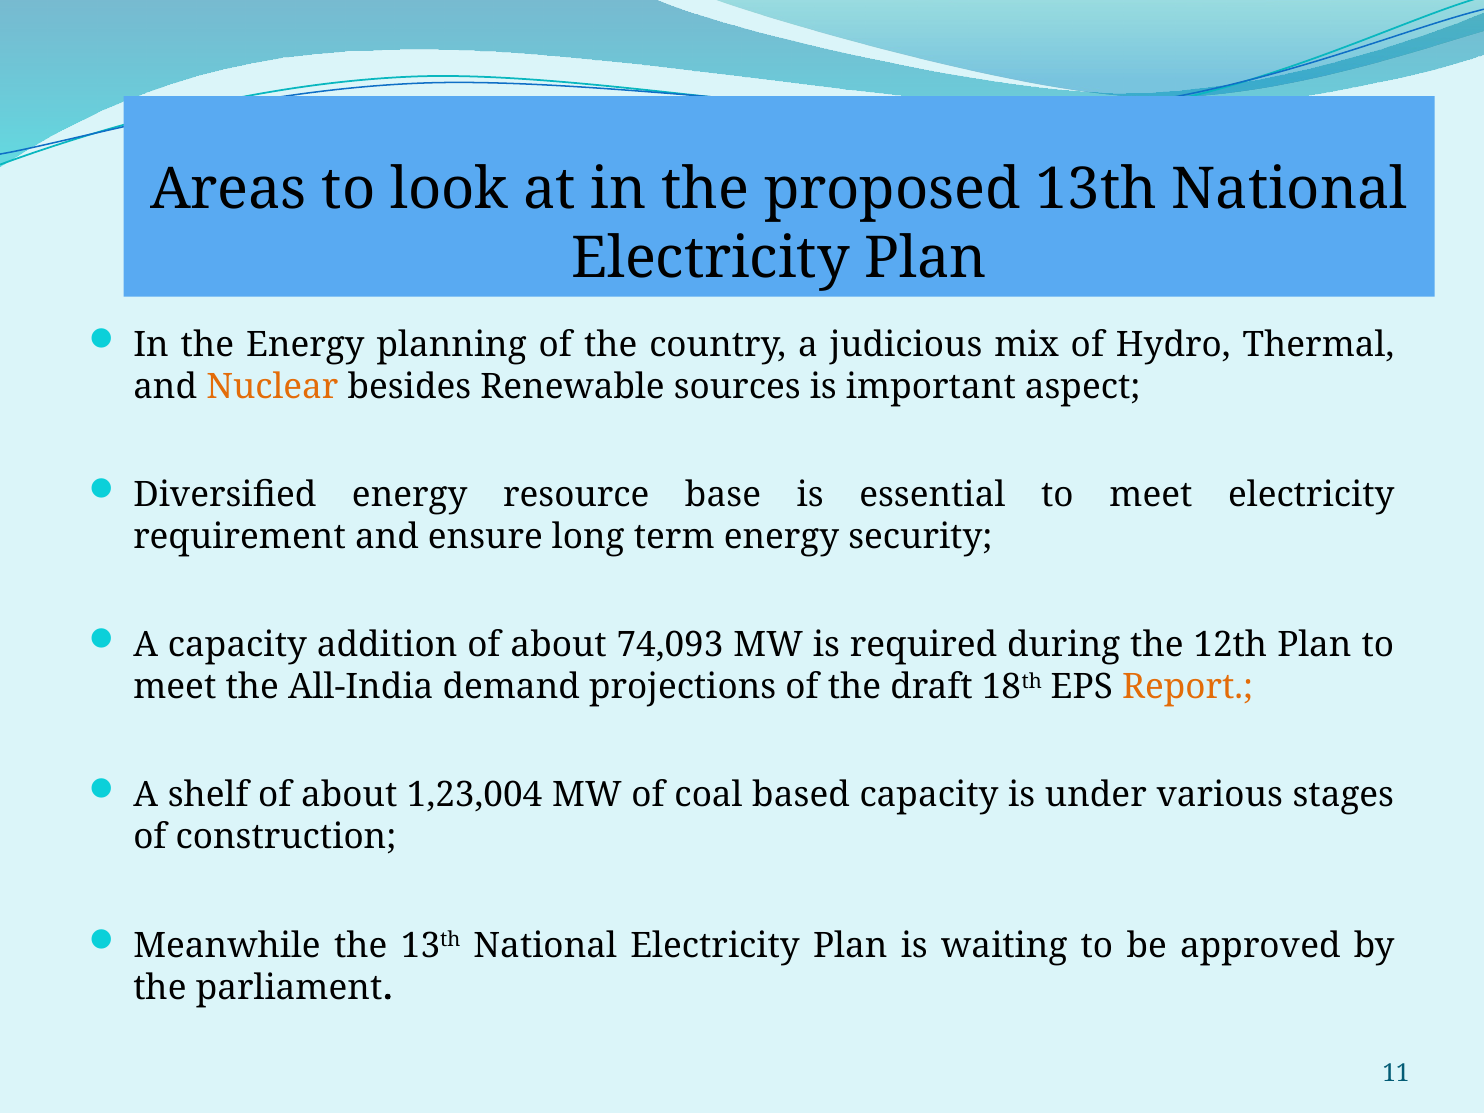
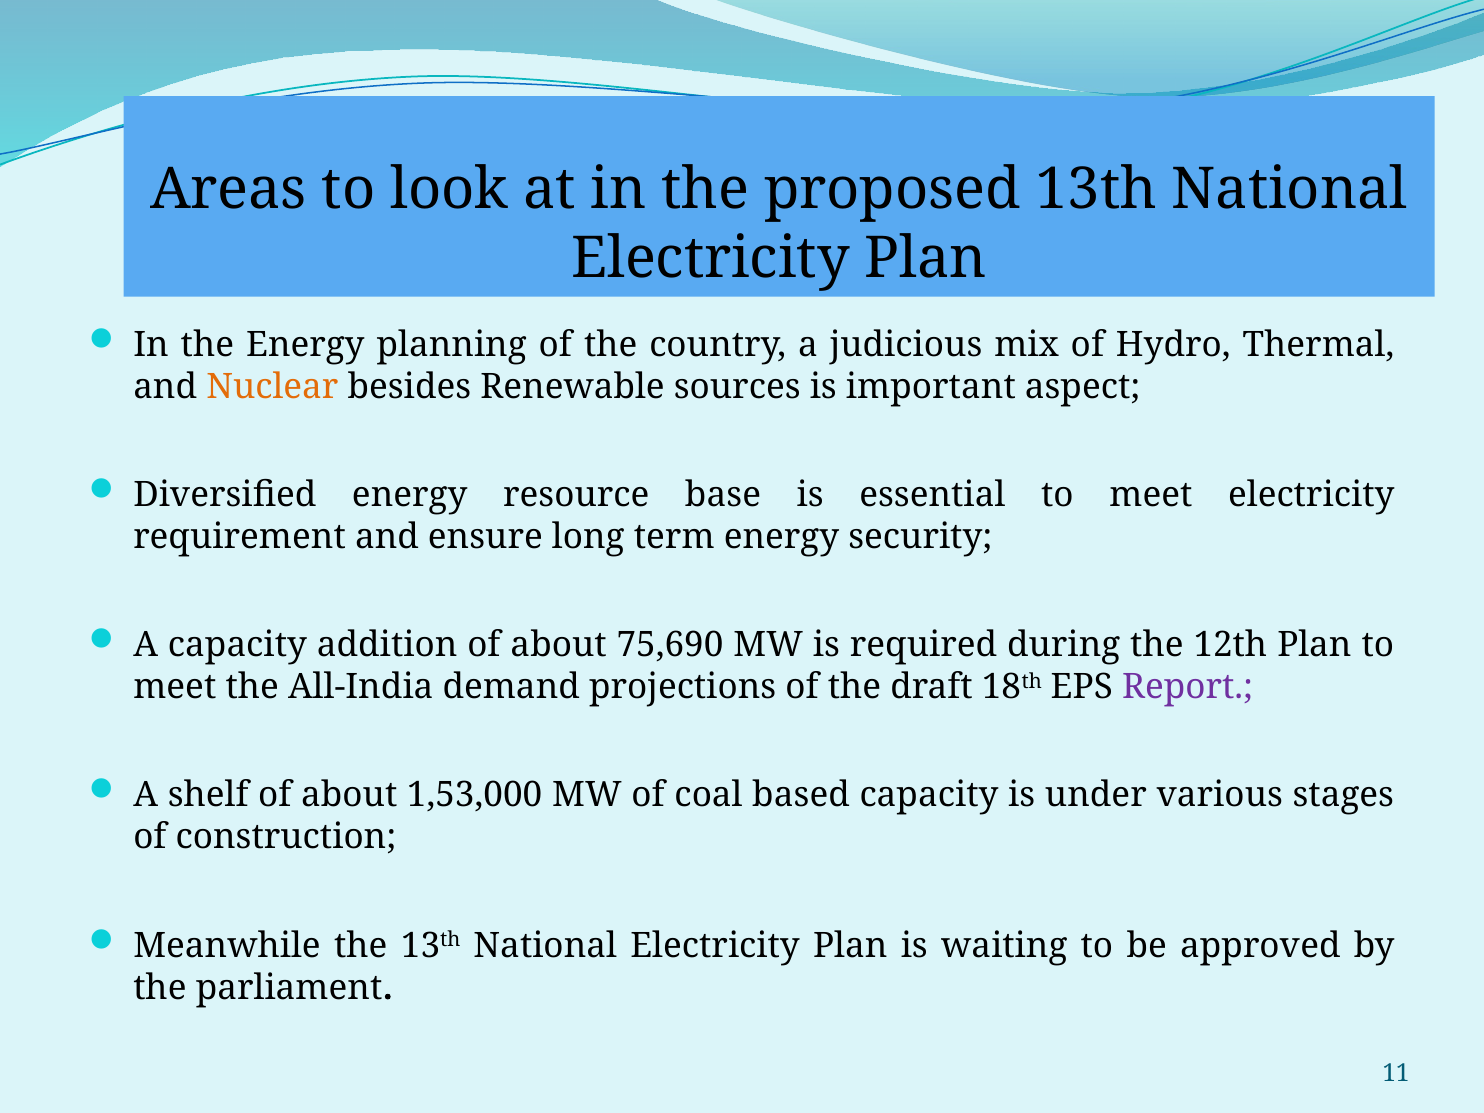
74,093: 74,093 -> 75,690
Report colour: orange -> purple
1,23,004: 1,23,004 -> 1,53,000
